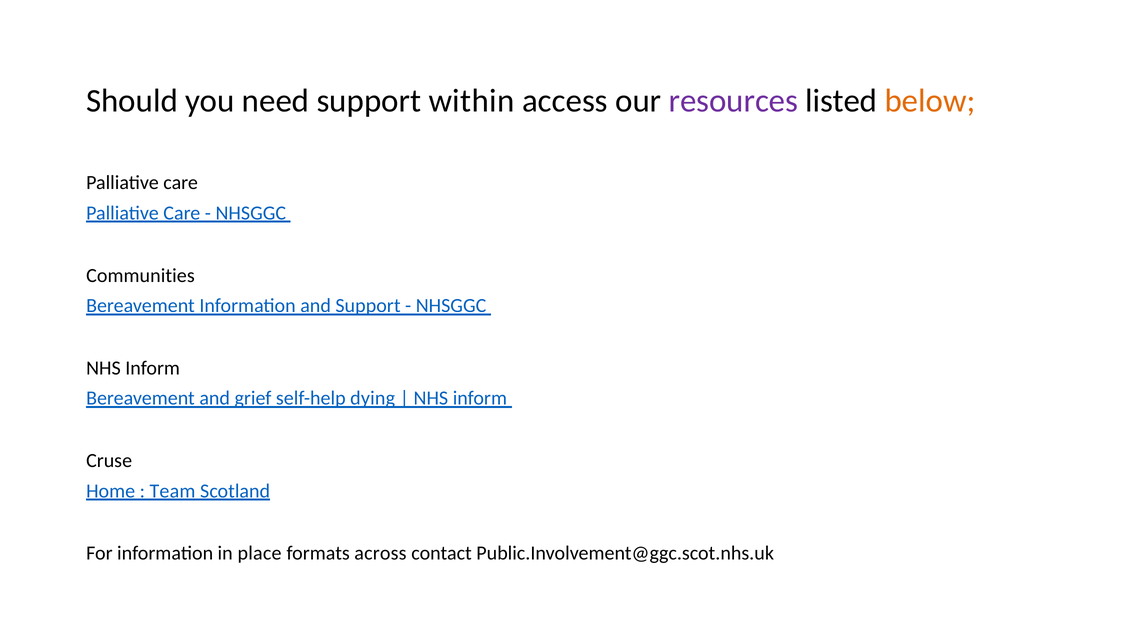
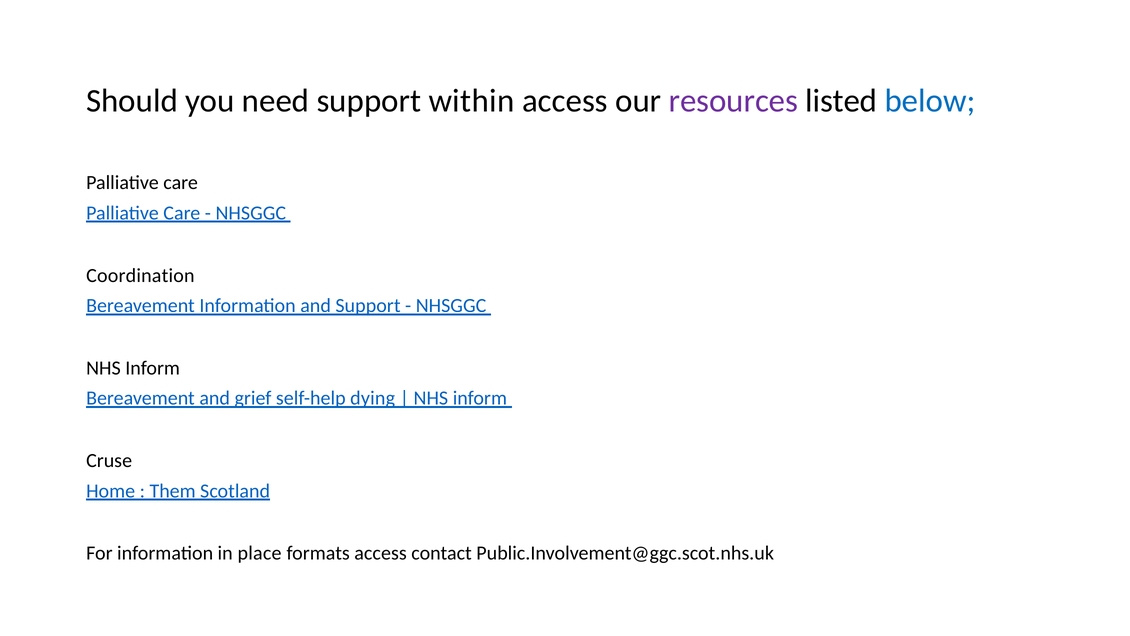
below colour: orange -> blue
Communities: Communities -> Coordination
Team: Team -> Them
formats across: across -> access
